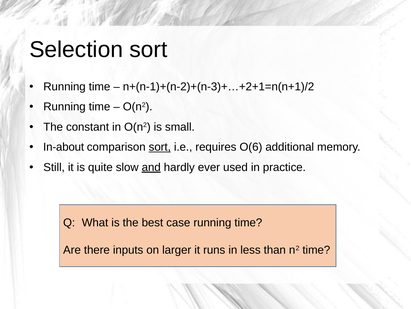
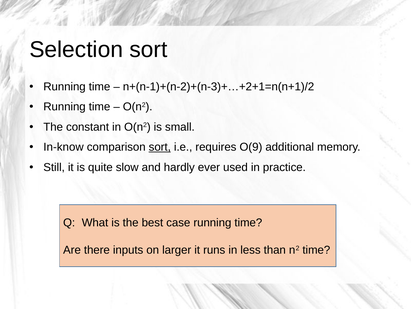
In-about: In-about -> In-know
O(6: O(6 -> O(9
and underline: present -> none
